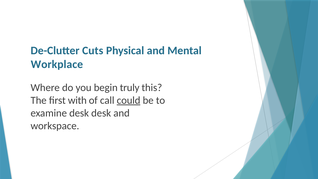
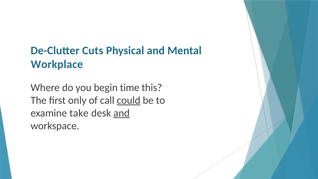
truly: truly -> time
with: with -> only
examine desk: desk -> take
and at (122, 113) underline: none -> present
